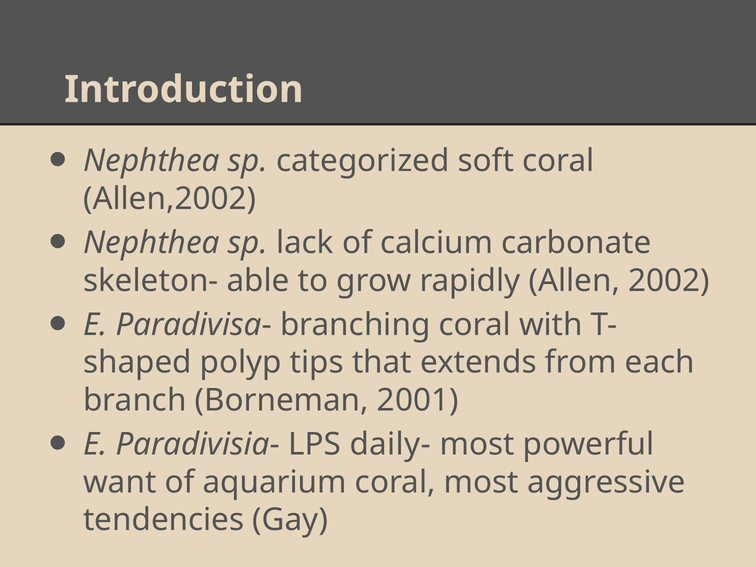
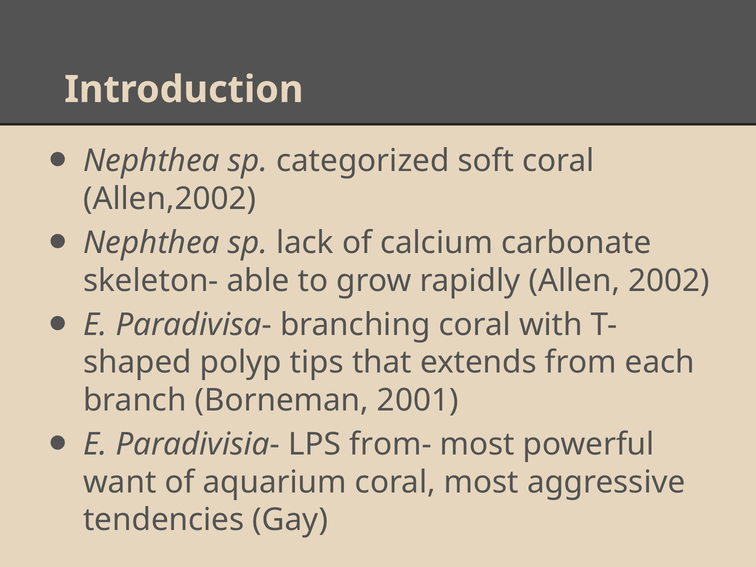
daily-: daily- -> from-
